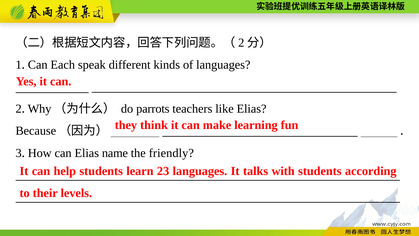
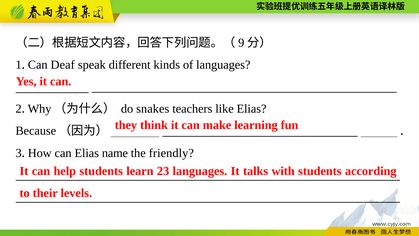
2 at (241, 43): 2 -> 9
Each: Each -> Deaf
parrots: parrots -> snakes
